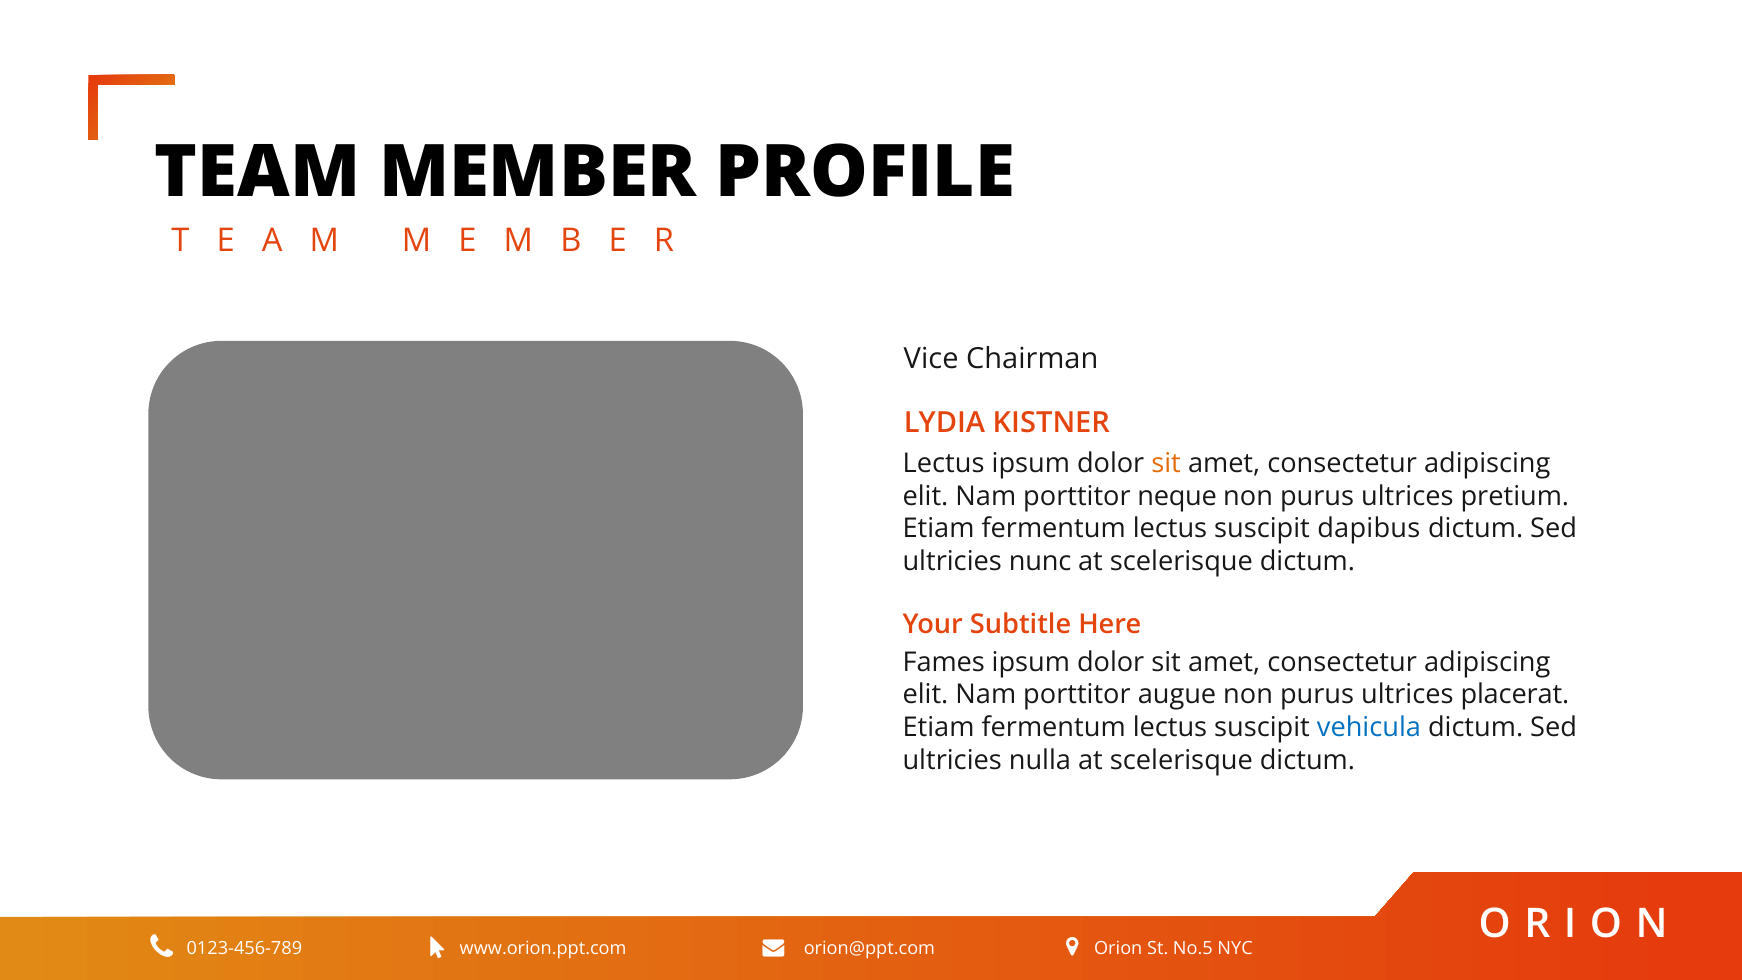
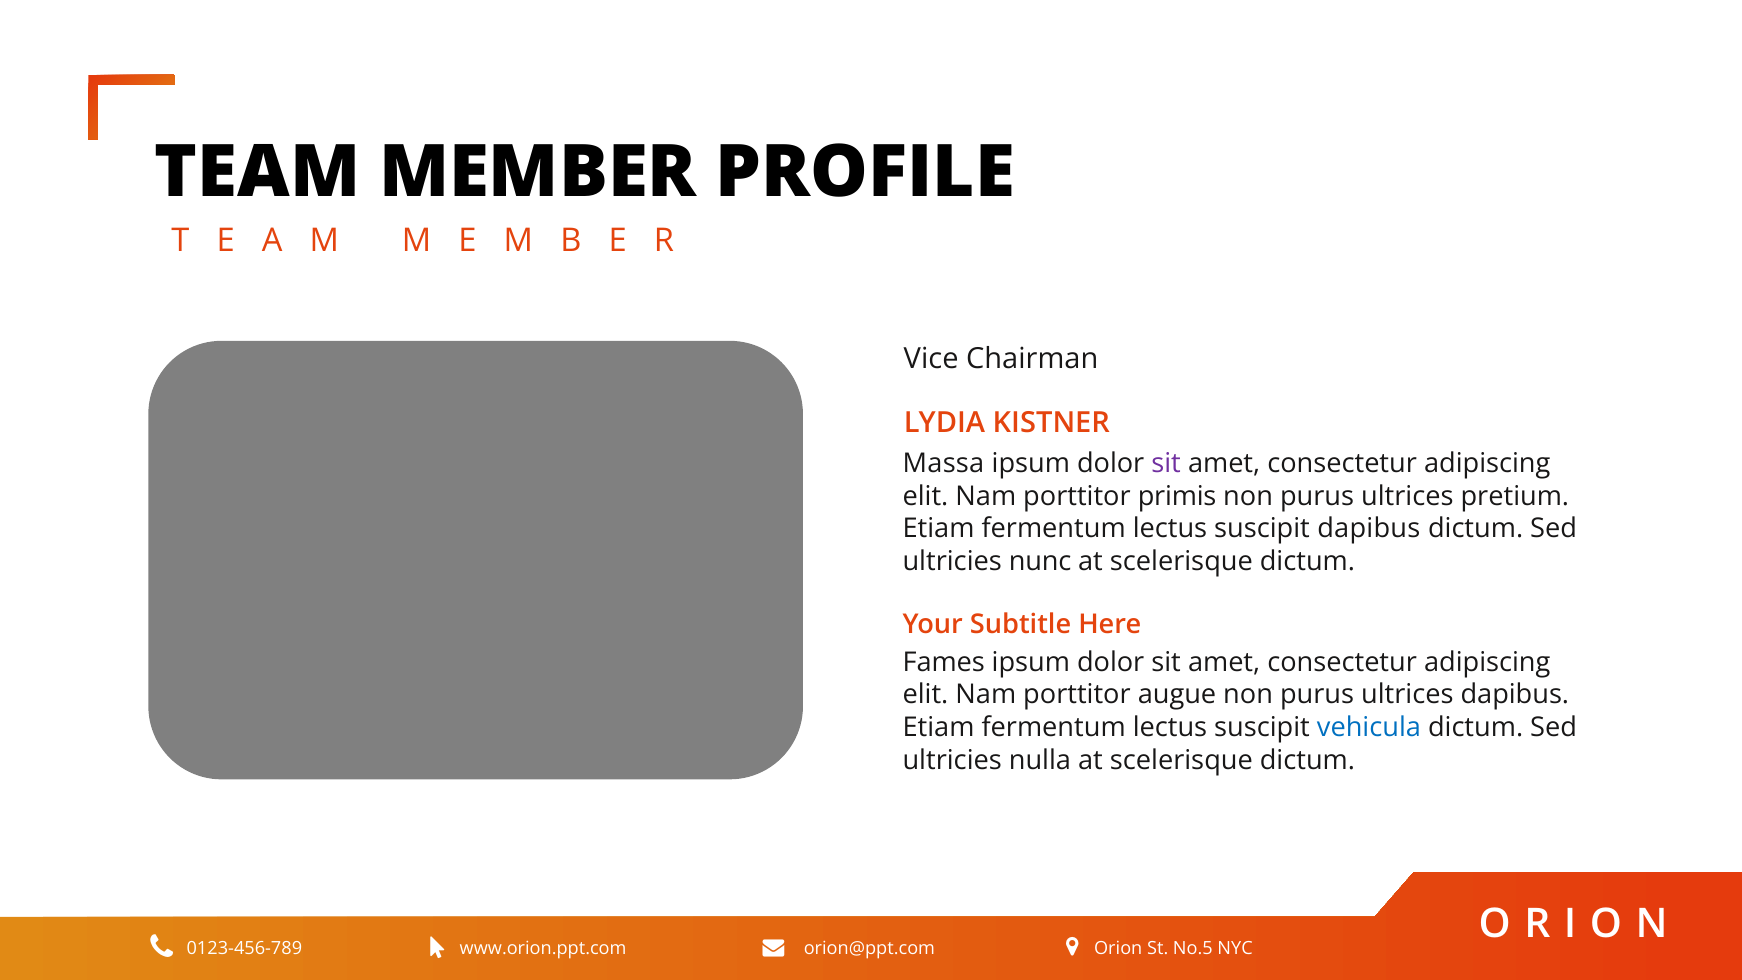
Lectus at (944, 463): Lectus -> Massa
sit at (1166, 463) colour: orange -> purple
neque: neque -> primis
ultrices placerat: placerat -> dapibus
